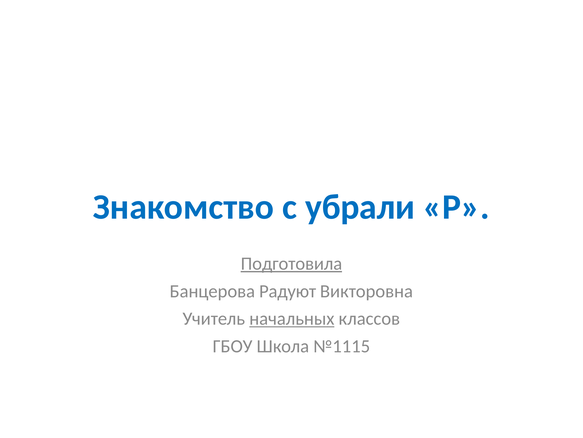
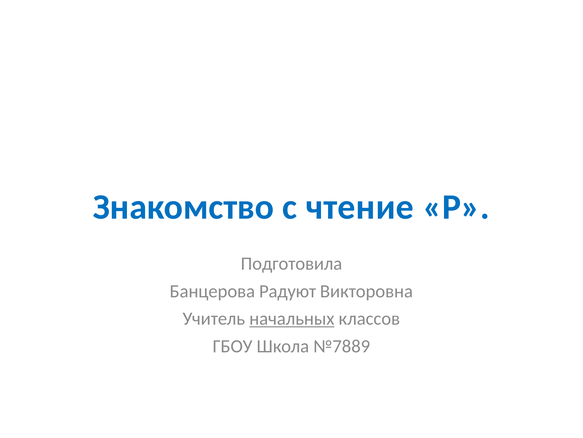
убрали: убрали -> чтение
Подготовила underline: present -> none
№1115: №1115 -> №7889
